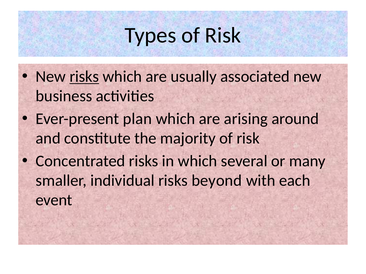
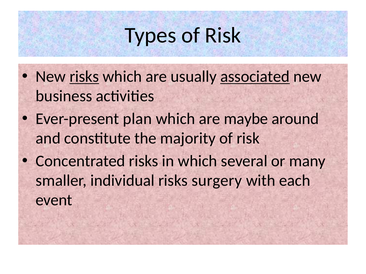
associated underline: none -> present
arising: arising -> maybe
beyond: beyond -> surgery
